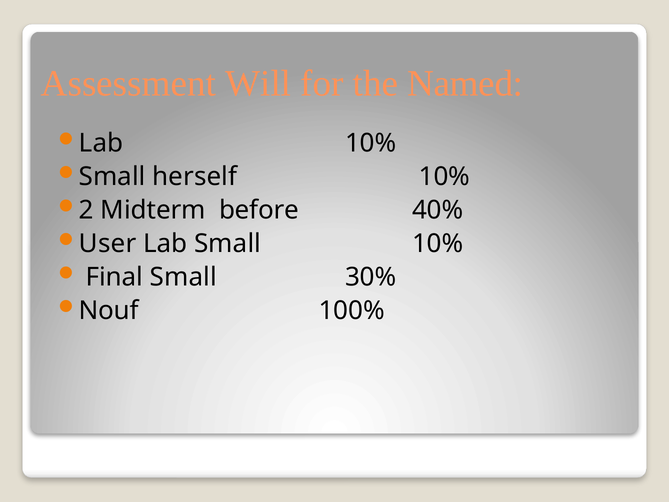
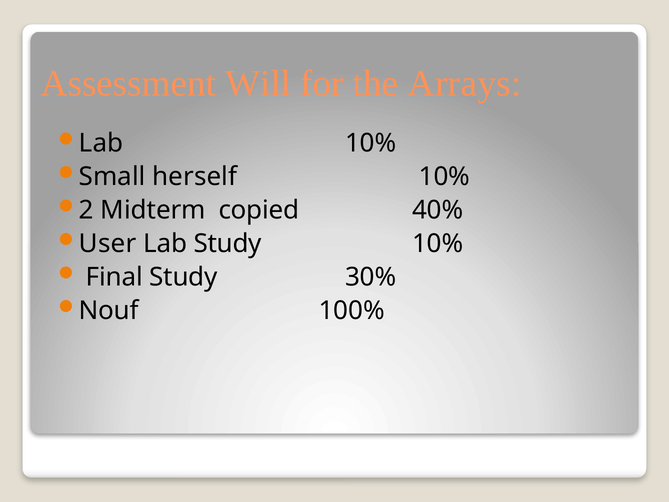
Named: Named -> Arrays
before: before -> copied
Lab Small: Small -> Study
Final Small: Small -> Study
